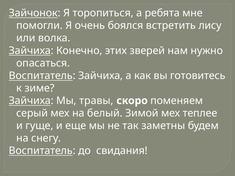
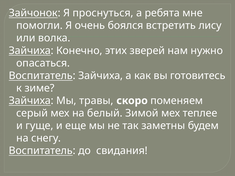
торопиться: торопиться -> проснуться
